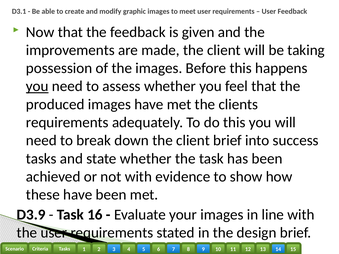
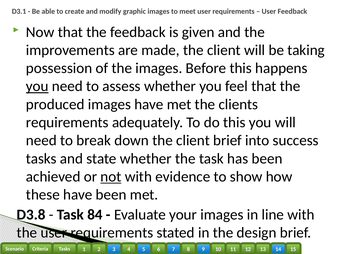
not underline: none -> present
D3.9: D3.9 -> D3.8
16: 16 -> 84
